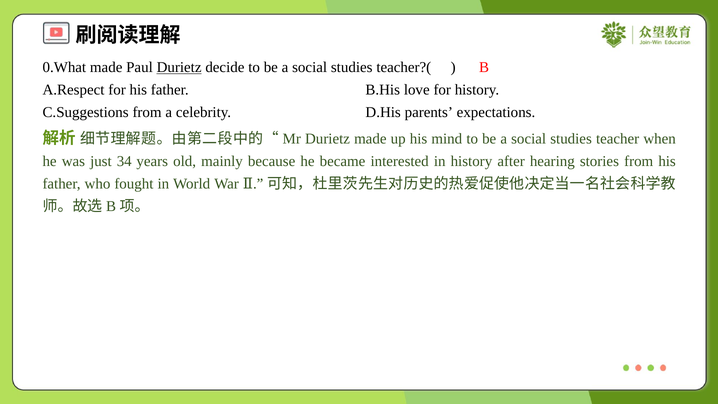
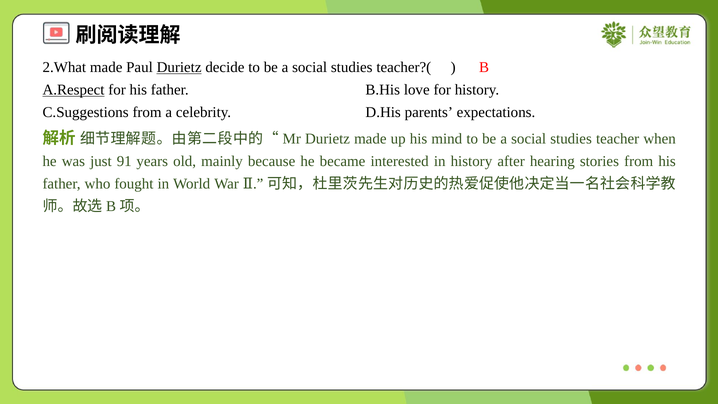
0.What: 0.What -> 2.What
A.Respect underline: none -> present
34: 34 -> 91
